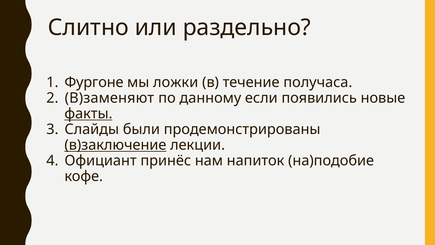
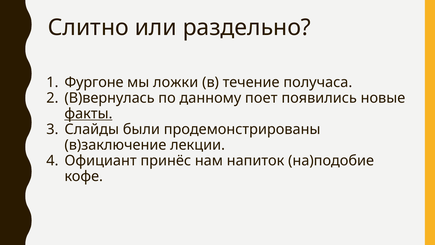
В)заменяют: В)заменяют -> В)вернулась
если: если -> поет
в)заключение underline: present -> none
